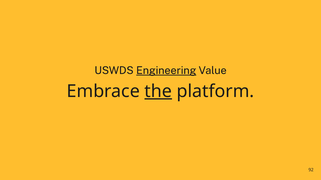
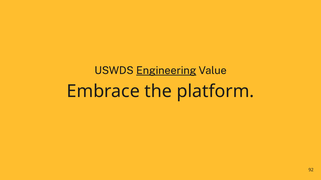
the underline: present -> none
